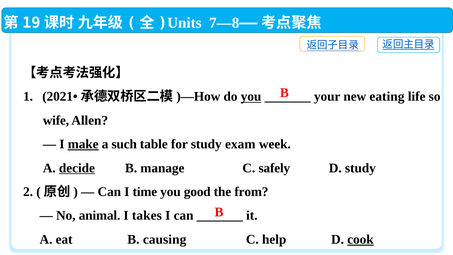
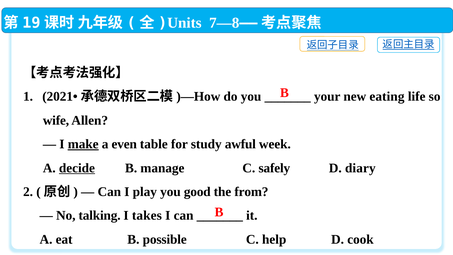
you at (251, 96) underline: present -> none
such: such -> even
exam: exam -> awful
D study: study -> diary
time: time -> play
animal: animal -> talking
causing: causing -> possible
cook underline: present -> none
